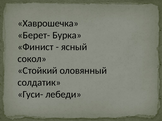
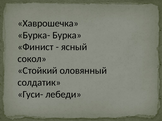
Берет-: Берет- -> Бурка-
